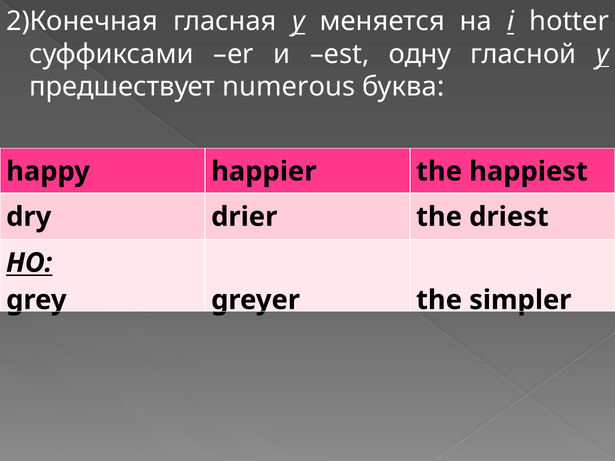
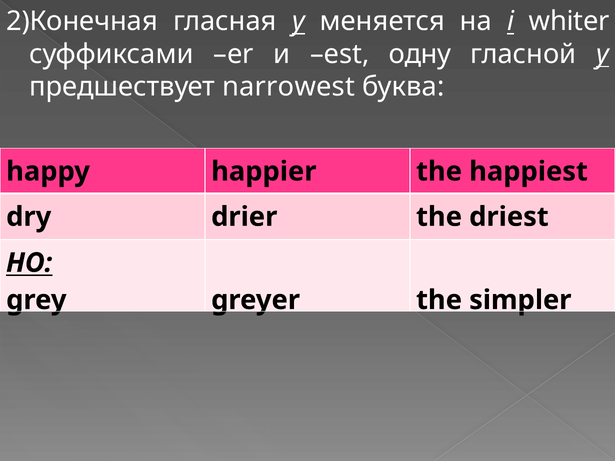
hotter: hotter -> whiter
numerous: numerous -> narrowest
